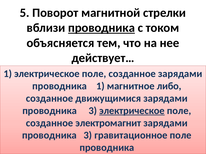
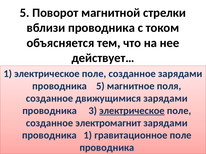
проводника at (102, 28) underline: present -> none
проводника 1: 1 -> 5
либо: либо -> поля
3 at (88, 136): 3 -> 1
